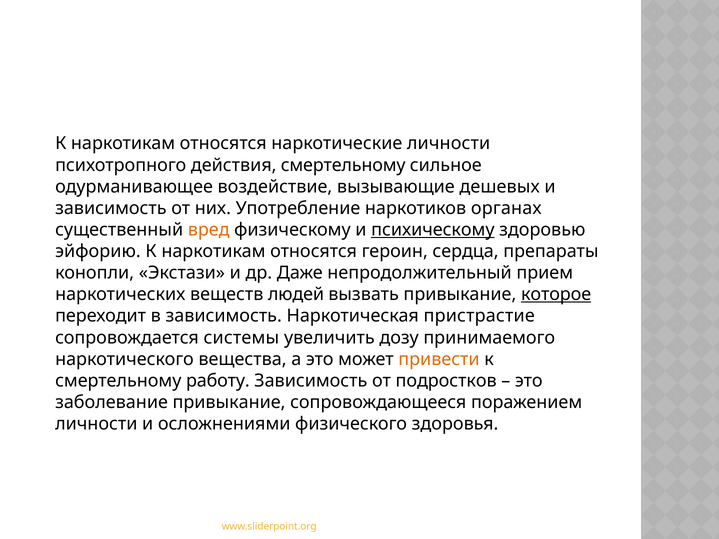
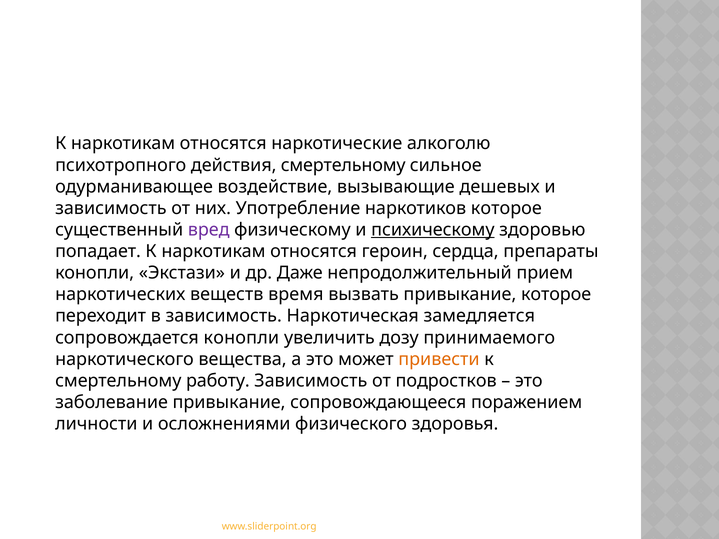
наркотические личности: личности -> алкоголю
наркотиков органах: органах -> которое
вред colour: orange -> purple
эйфорию: эйфорию -> попадает
людей: людей -> время
которое at (556, 295) underline: present -> none
пристрастие: пристрастие -> замедляется
сопровождается системы: системы -> конопли
